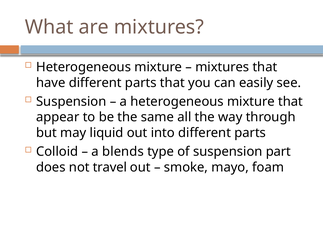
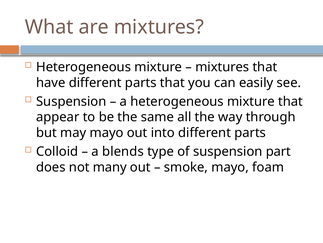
may liquid: liquid -> mayo
travel: travel -> many
